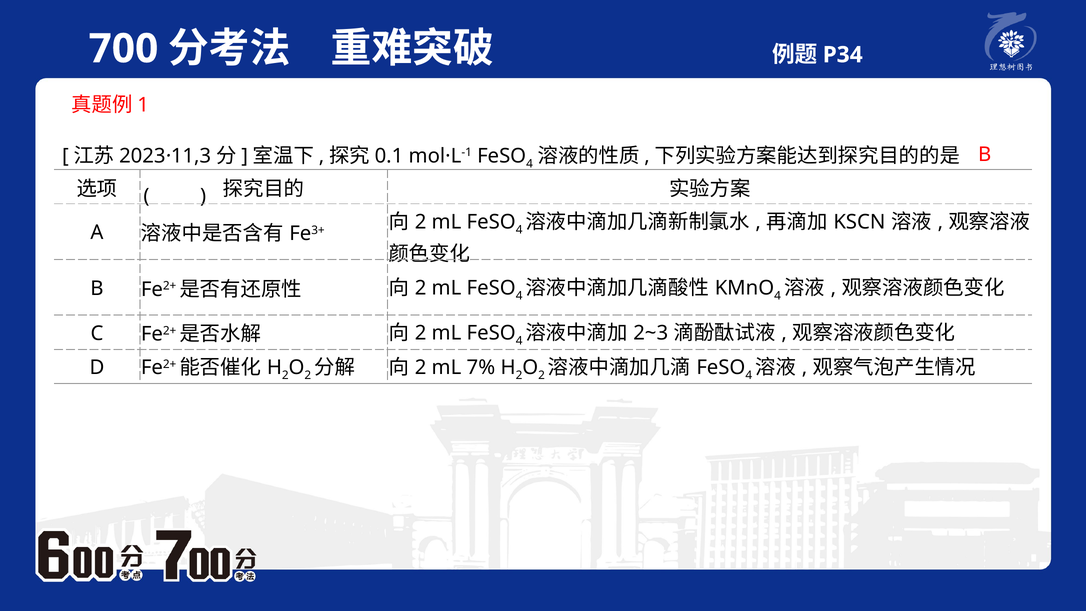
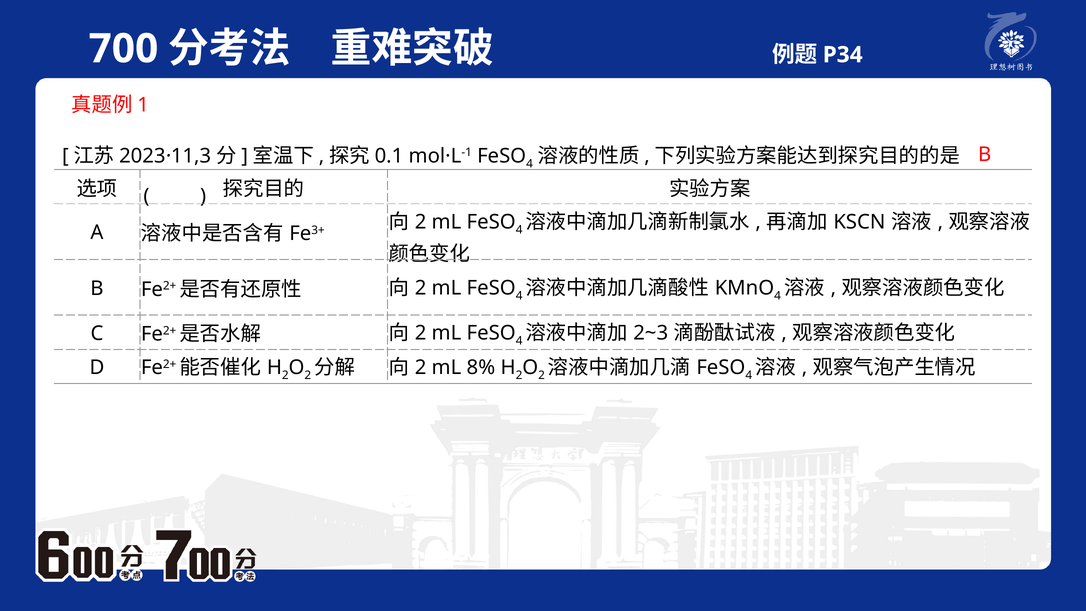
7%: 7% -> 8%
